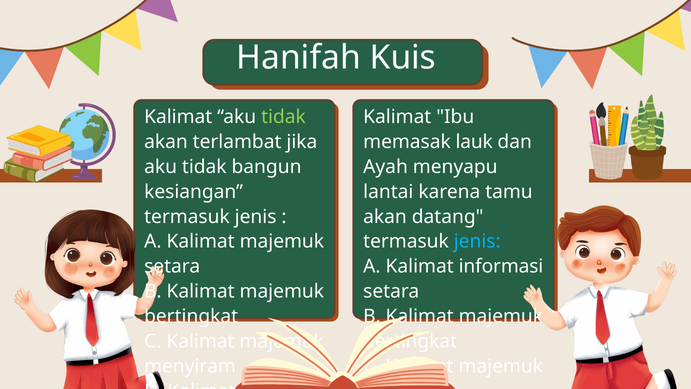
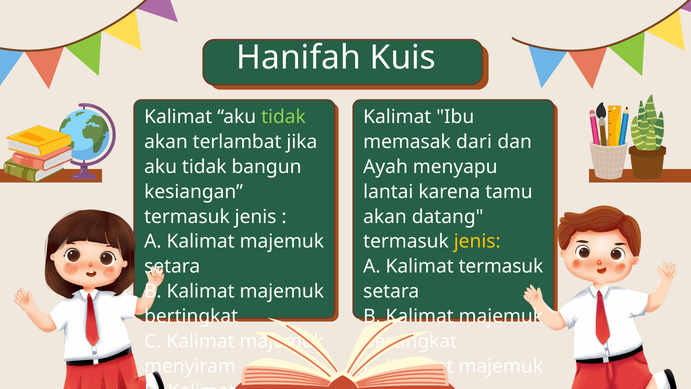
lauk: lauk -> dari
jenis at (477, 241) colour: light blue -> yellow
Kalimat informasi: informasi -> termasuk
